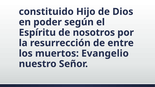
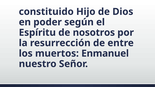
Evangelio: Evangelio -> Enmanuel
